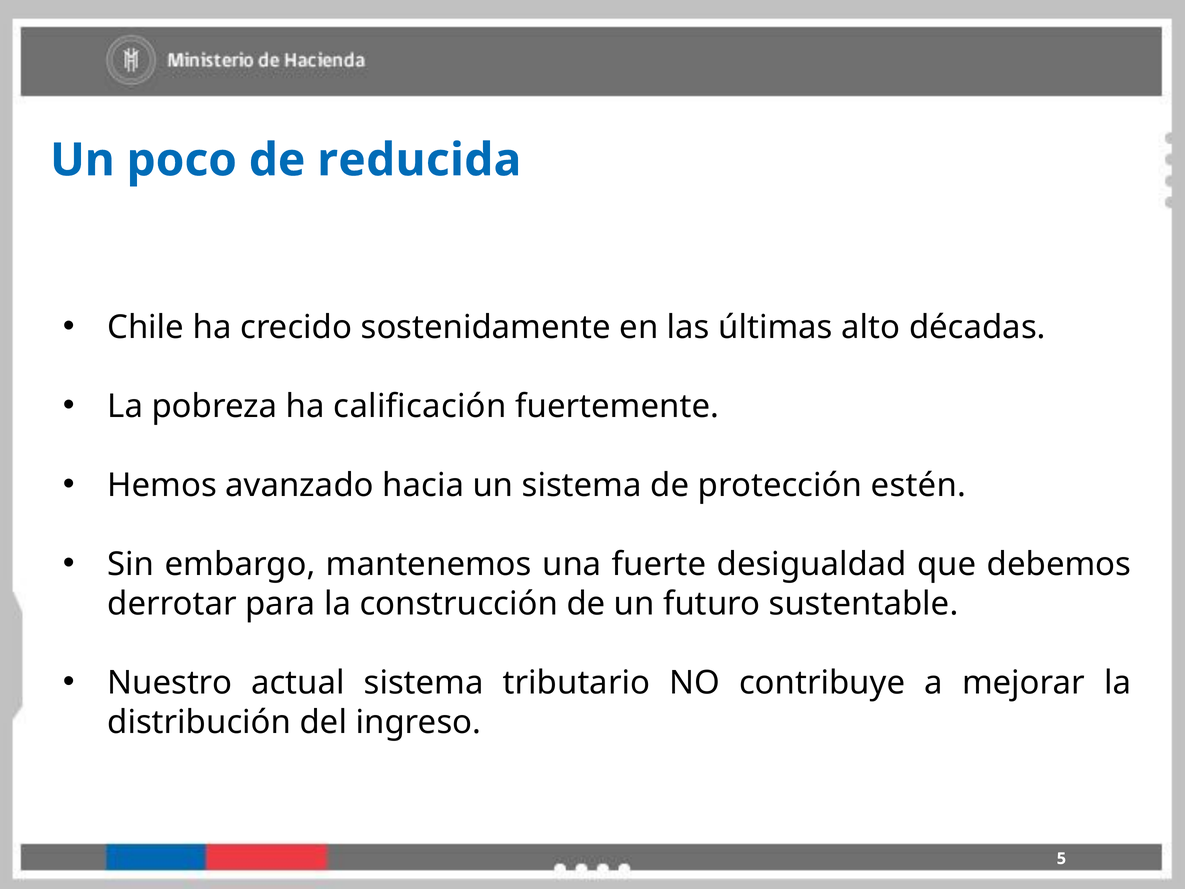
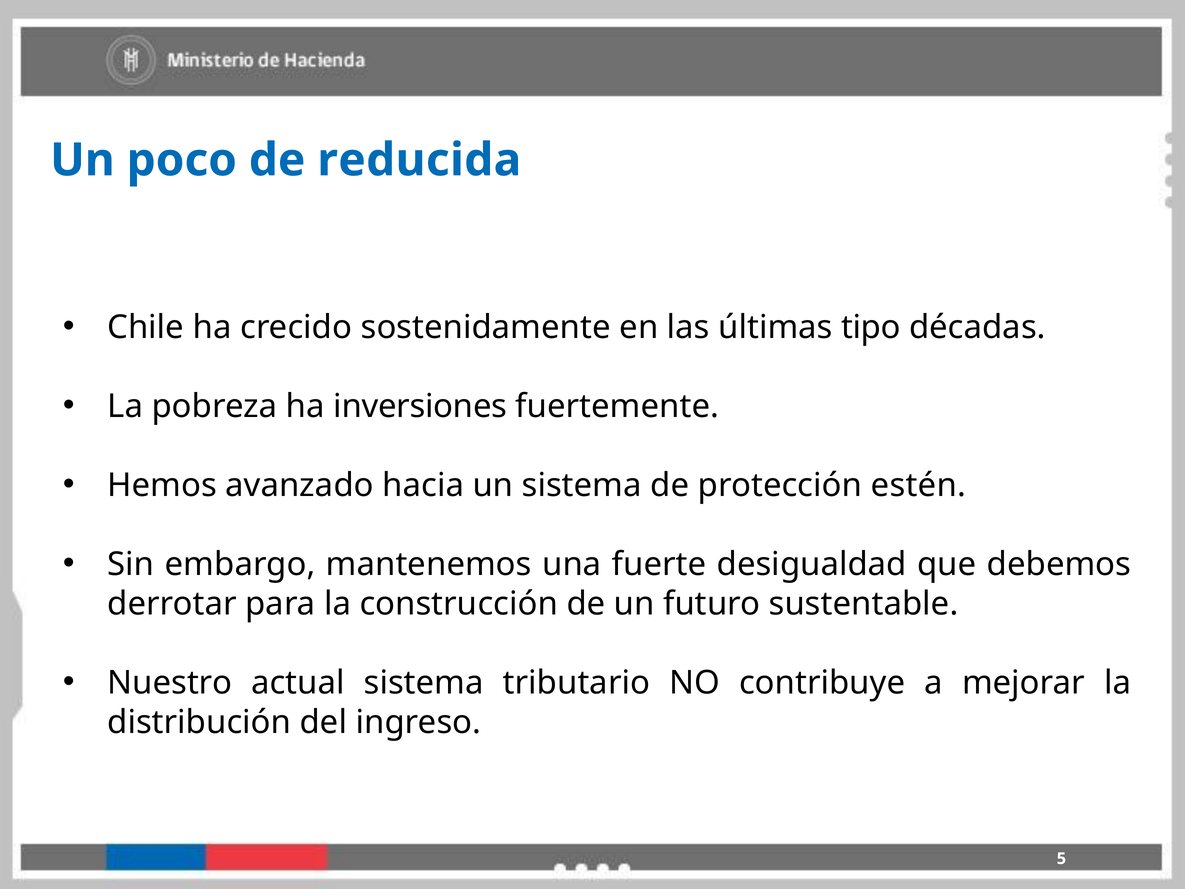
alto: alto -> tipo
calificación: calificación -> inversiones
